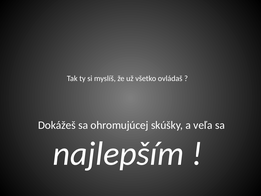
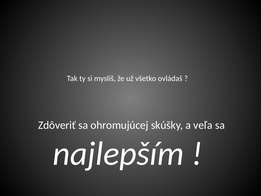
Dokážeš: Dokážeš -> Zdôveriť
